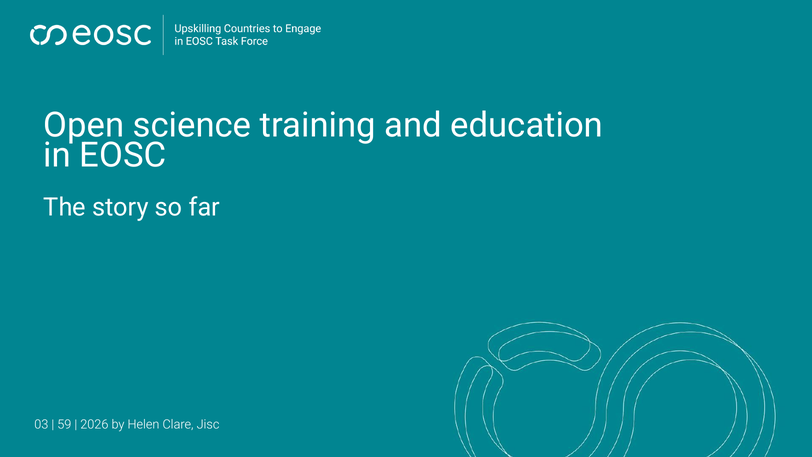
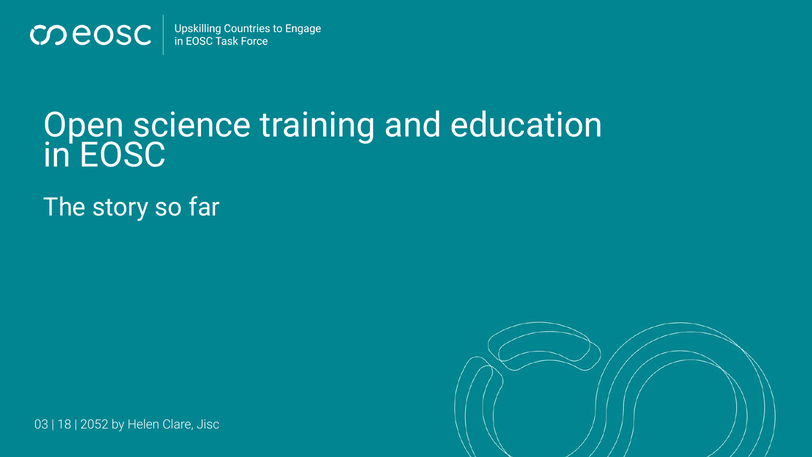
59: 59 -> 18
2026: 2026 -> 2052
